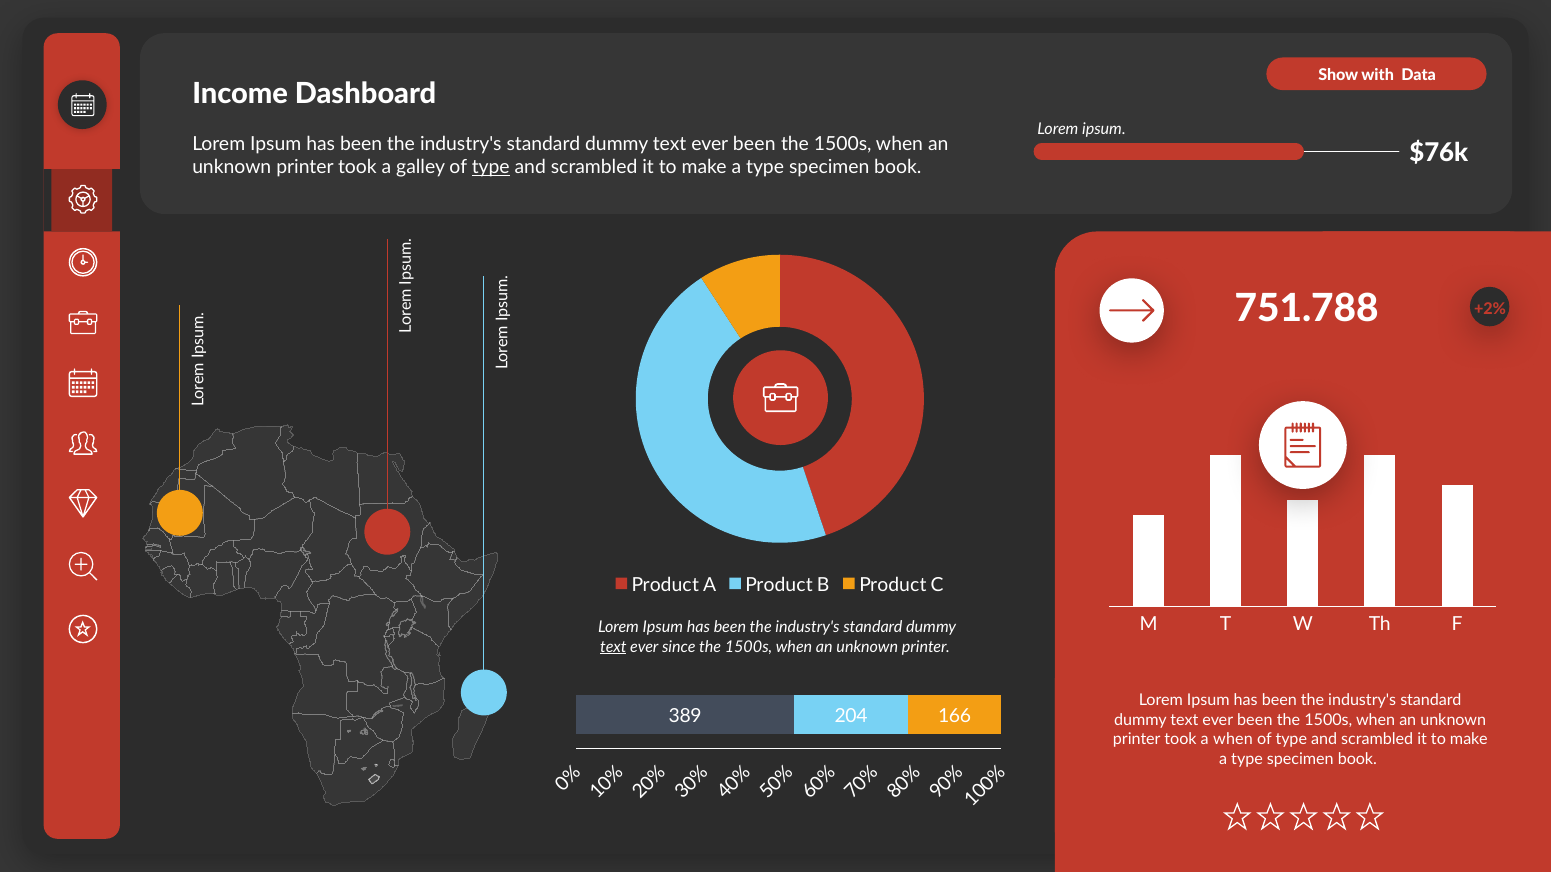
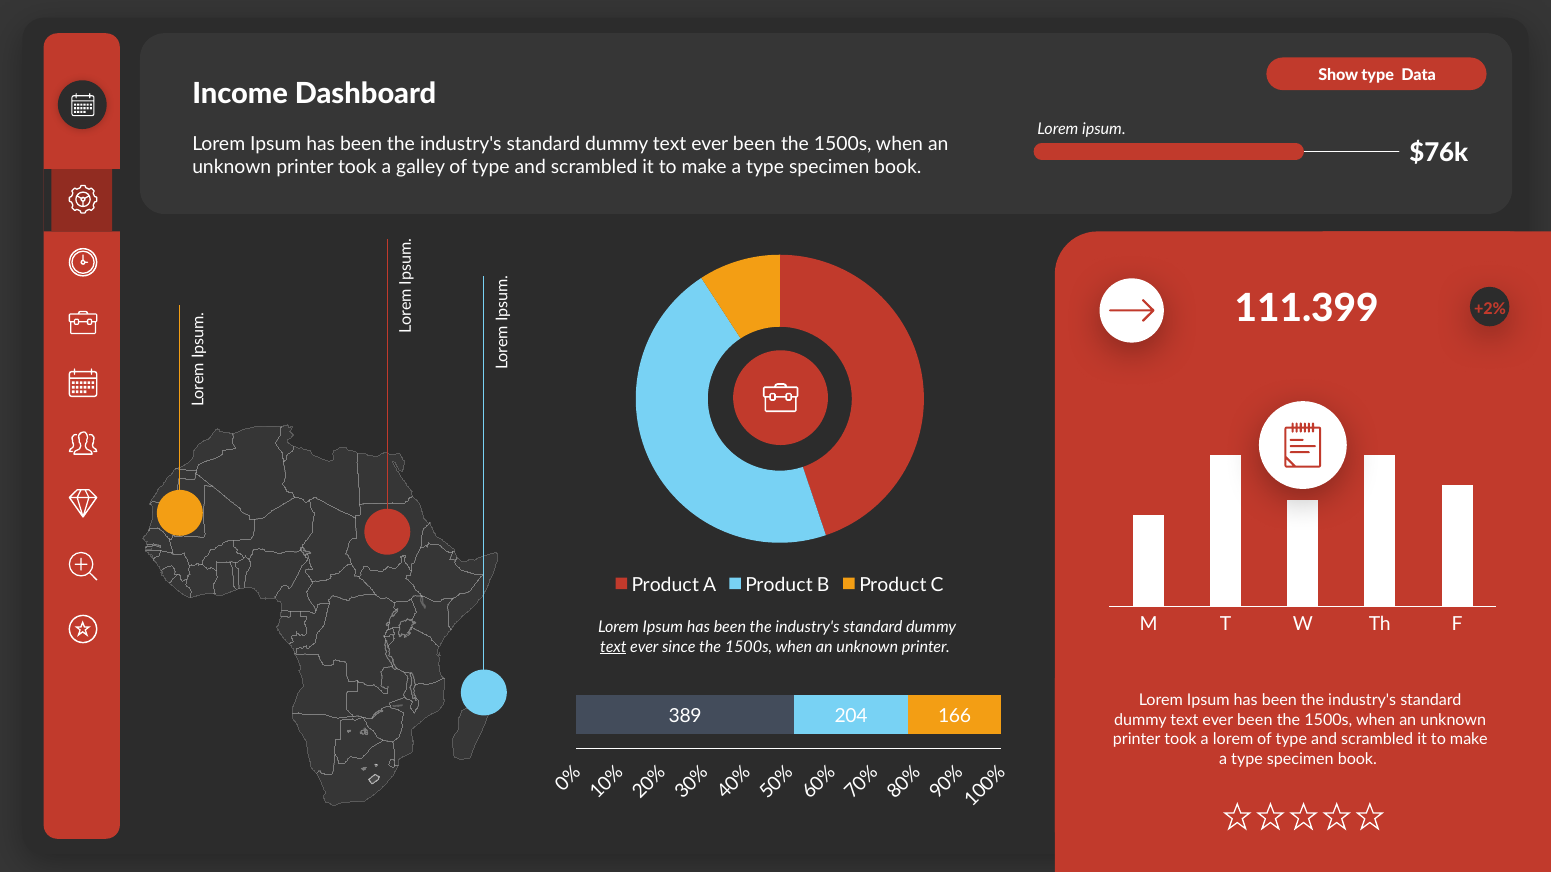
Show with: with -> type
type at (491, 168) underline: present -> none
751.788: 751.788 -> 111.399
a when: when -> lorem
